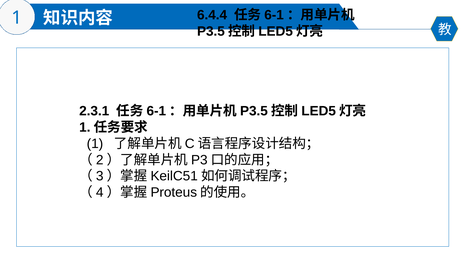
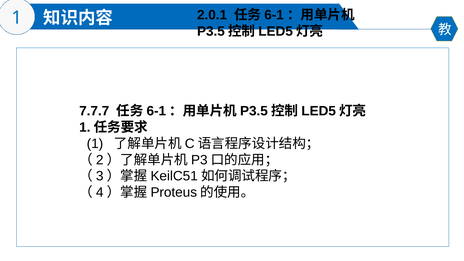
6.4.4: 6.4.4 -> 2.0.1
2.3.1: 2.3.1 -> 7.7.7
